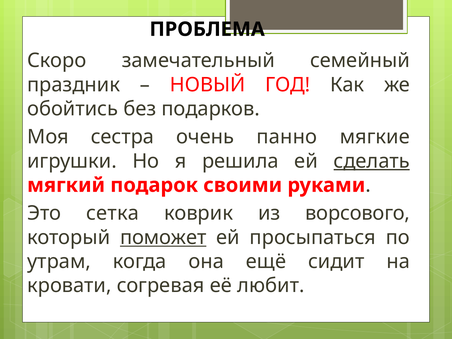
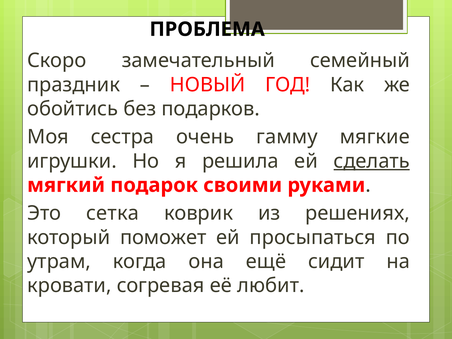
панно: панно -> гамму
ворсового: ворсового -> решениях
поможет underline: present -> none
